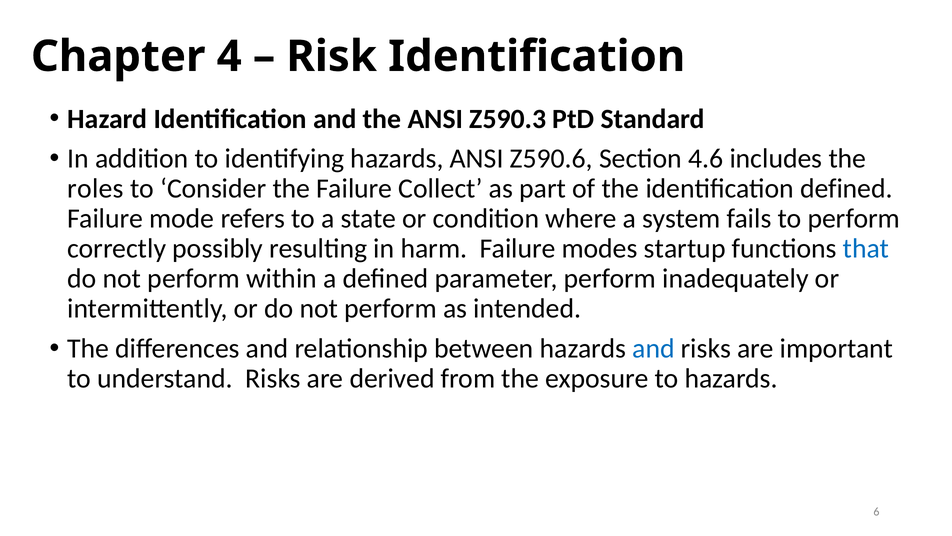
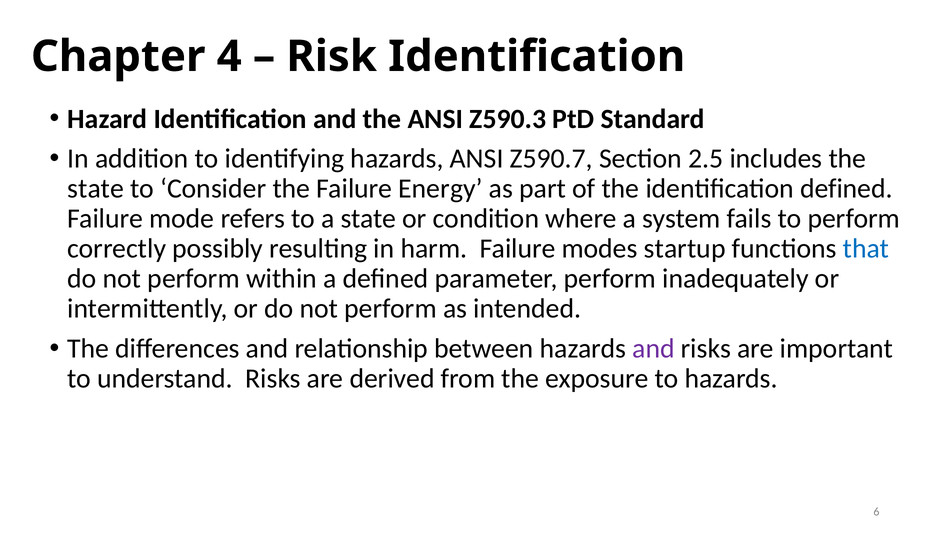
Z590.6: Z590.6 -> Z590.7
4.6: 4.6 -> 2.5
roles at (96, 189): roles -> state
Collect: Collect -> Energy
and at (653, 348) colour: blue -> purple
